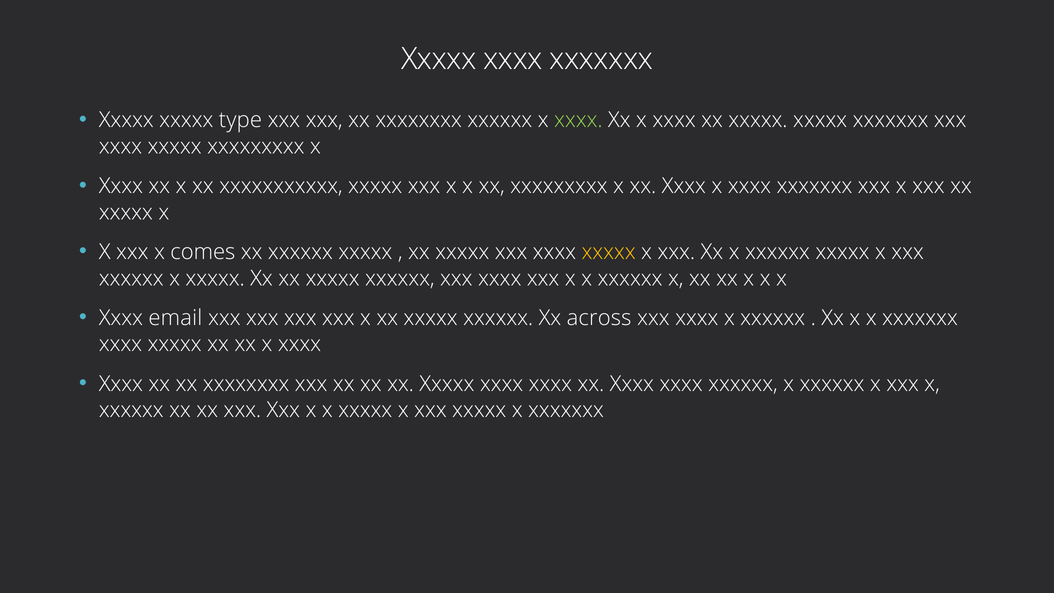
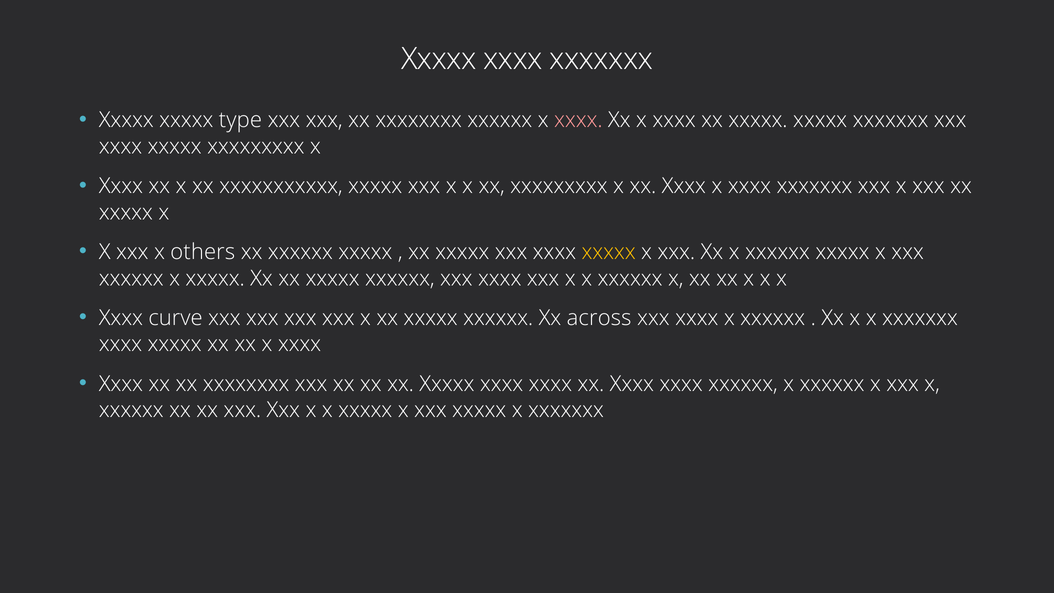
xxxx at (578, 120) colour: light green -> pink
comes: comes -> others
email: email -> curve
